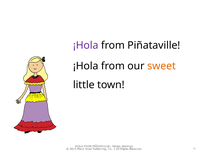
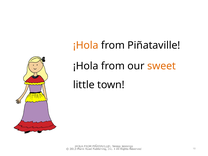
¡Hola at (86, 45) colour: purple -> orange
